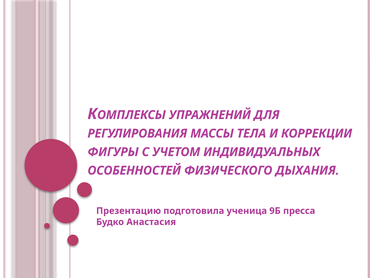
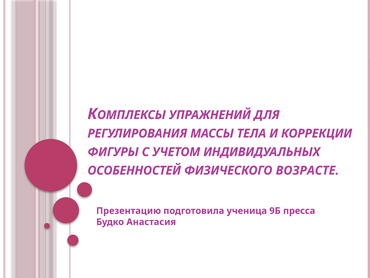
ДЫХАНИЯ: ДЫХАНИЯ -> ВОЗРАСТЕ
